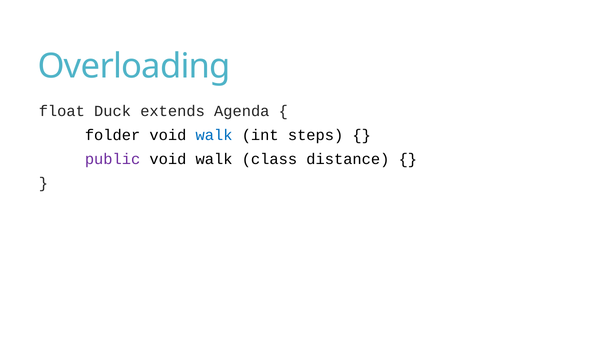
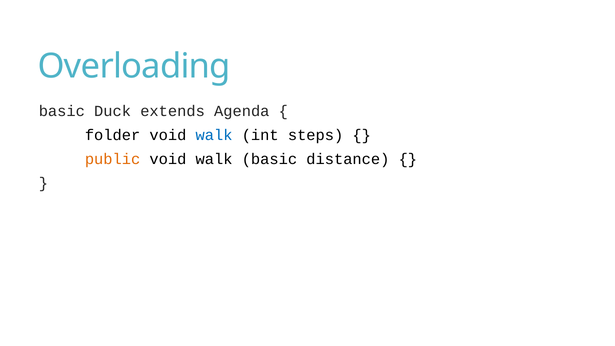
float at (62, 111): float -> basic
public colour: purple -> orange
walk class: class -> basic
